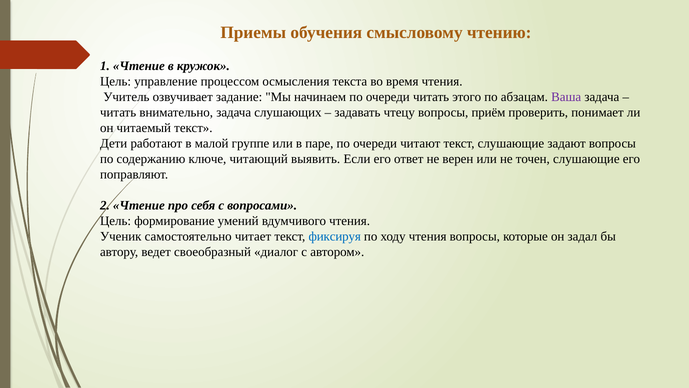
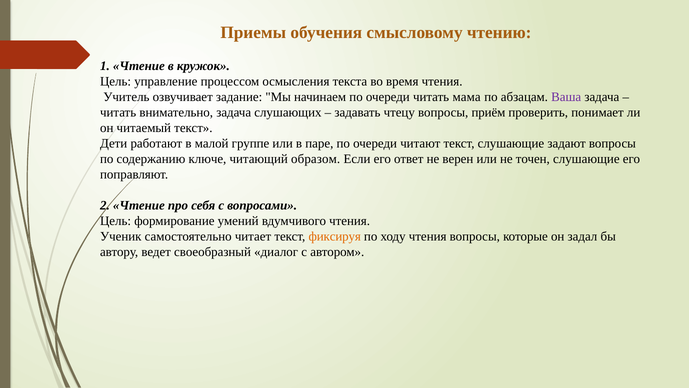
этого: этого -> мама
выявить: выявить -> образом
фиксируя colour: blue -> orange
